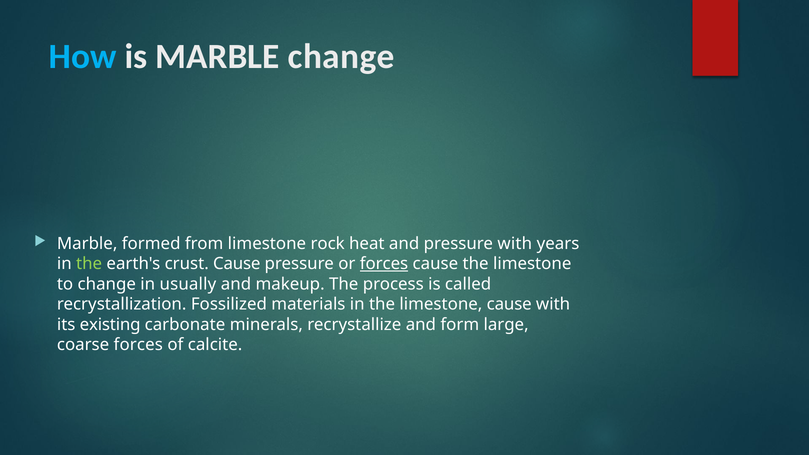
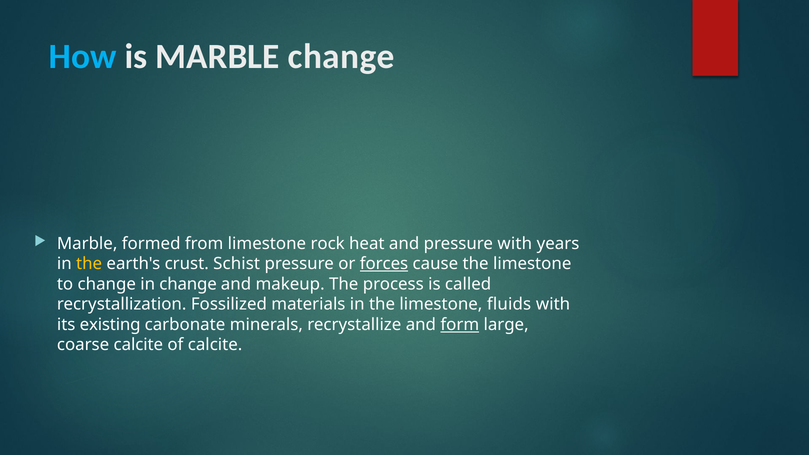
the at (89, 264) colour: light green -> yellow
crust Cause: Cause -> Schist
in usually: usually -> change
limestone cause: cause -> fluids
form underline: none -> present
coarse forces: forces -> calcite
